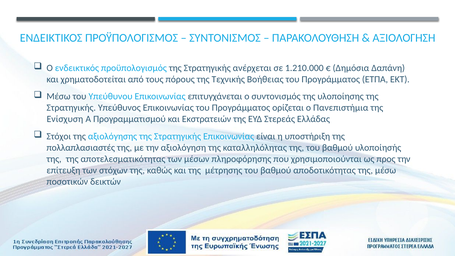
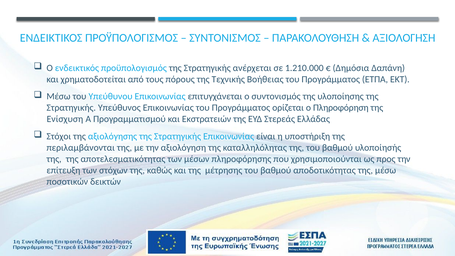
Πανεπιστήμια: Πανεπιστήμια -> Πληροφόρηση
πολλαπλασιαστές: πολλαπλασιαστές -> περιλαμβάνονται
